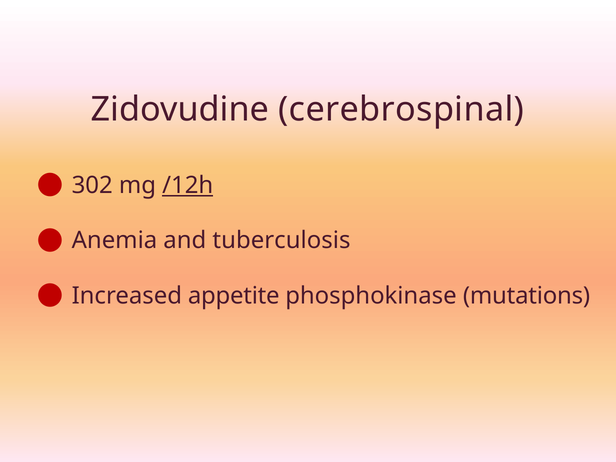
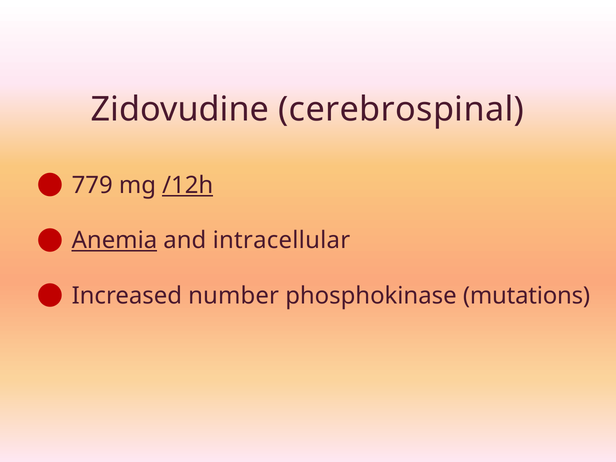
302: 302 -> 779
Anemia underline: none -> present
tuberculosis: tuberculosis -> intracellular
appetite: appetite -> number
